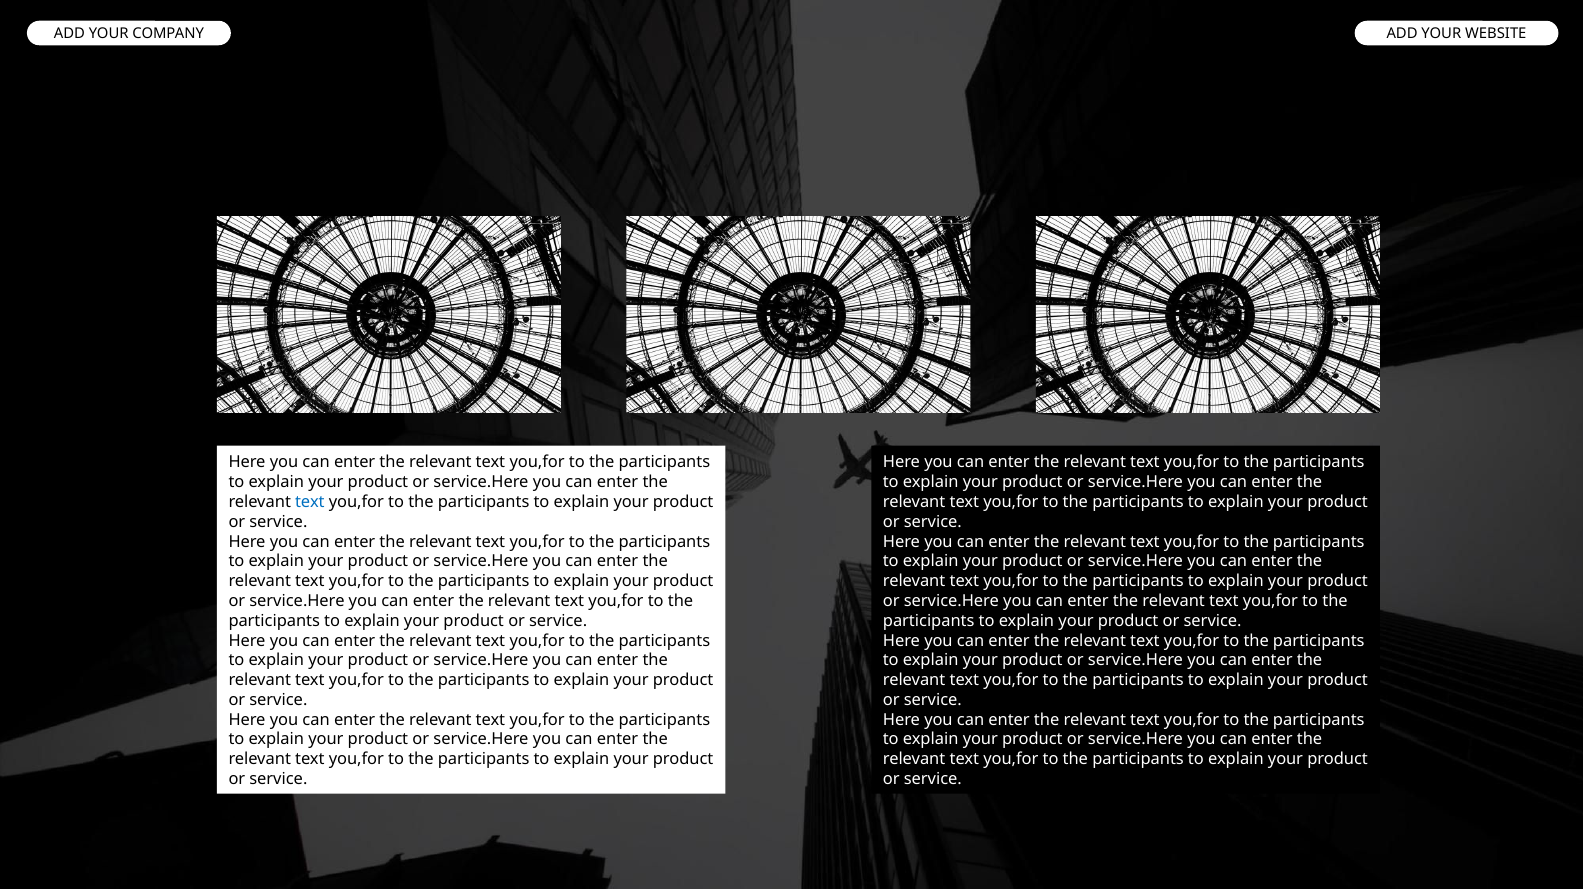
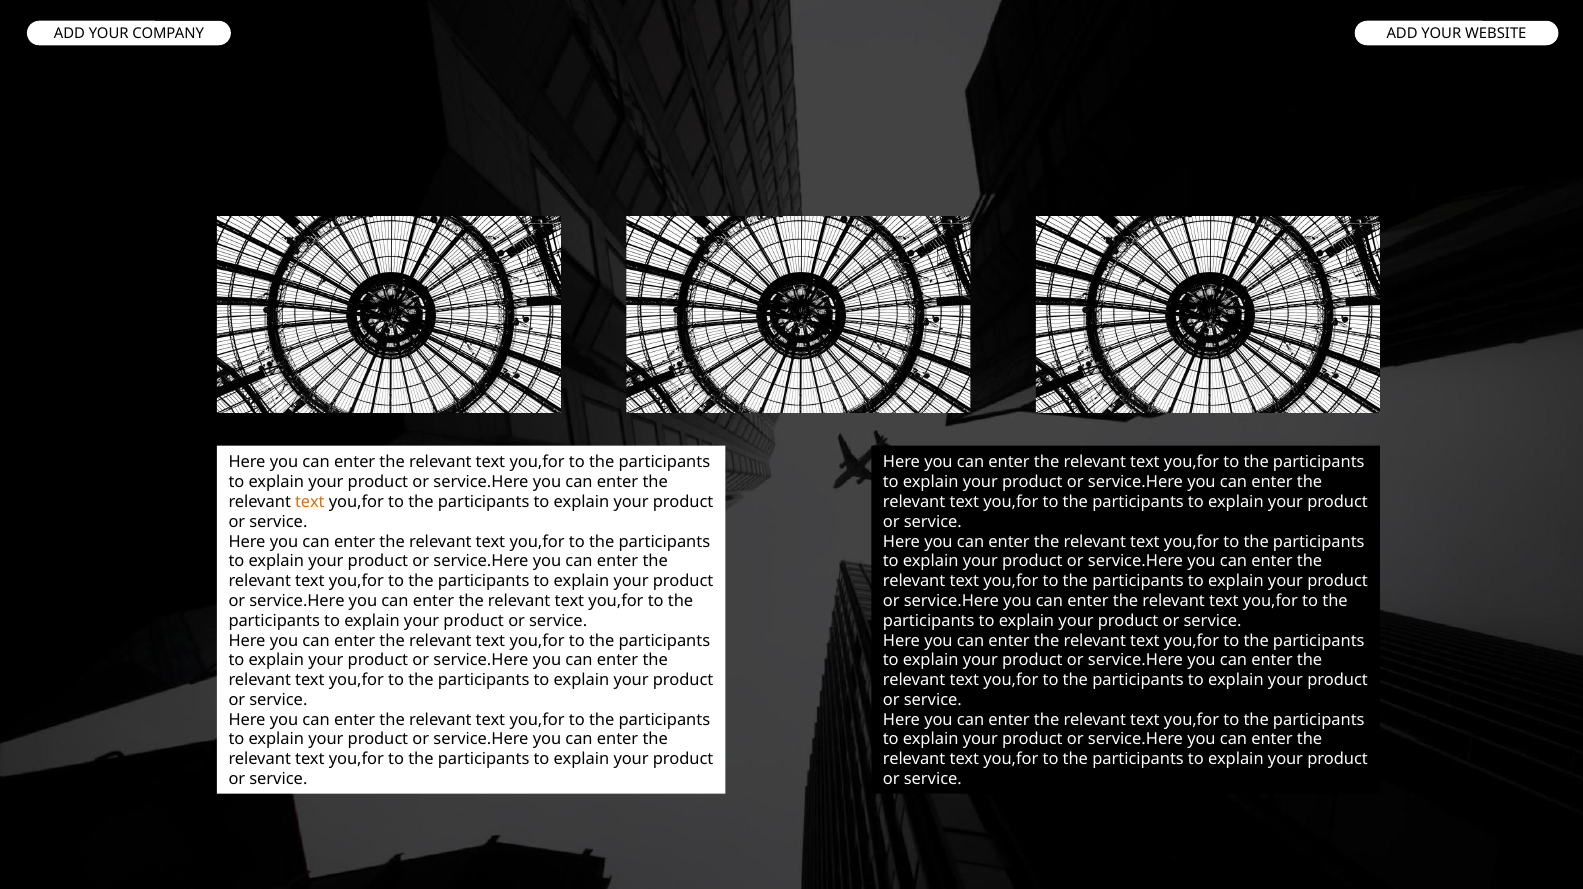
text at (310, 502) colour: blue -> orange
